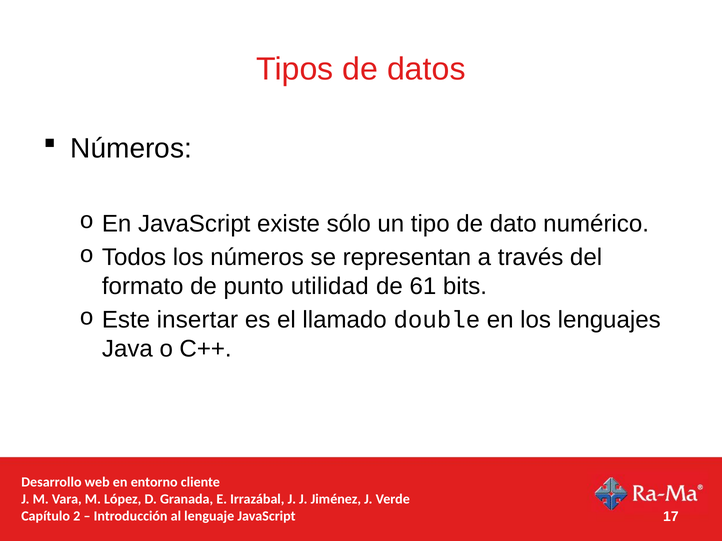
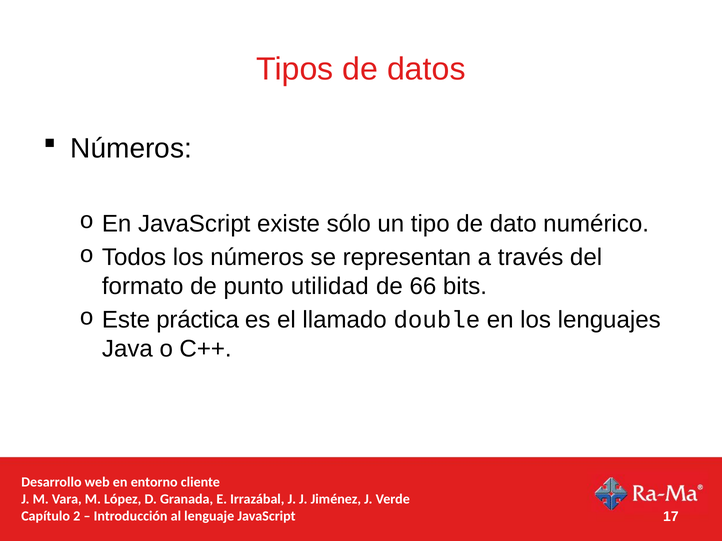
61: 61 -> 66
insertar: insertar -> práctica
